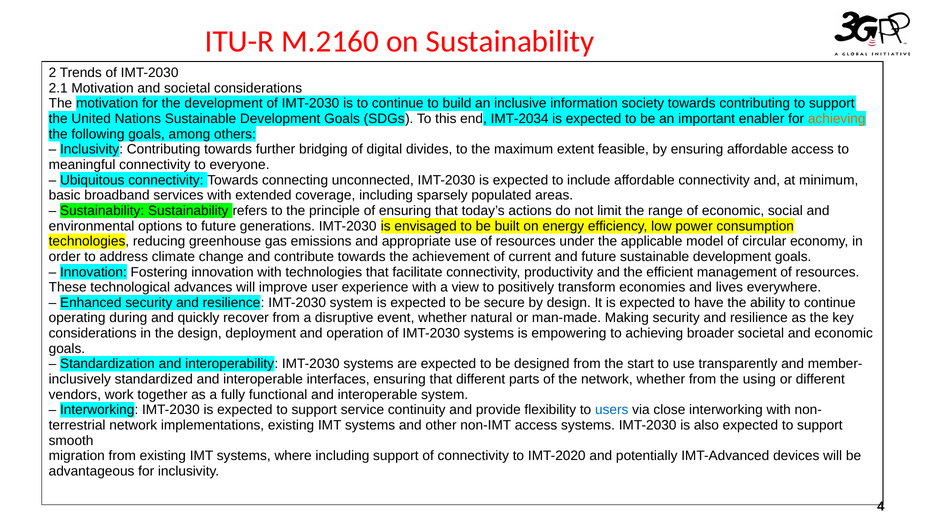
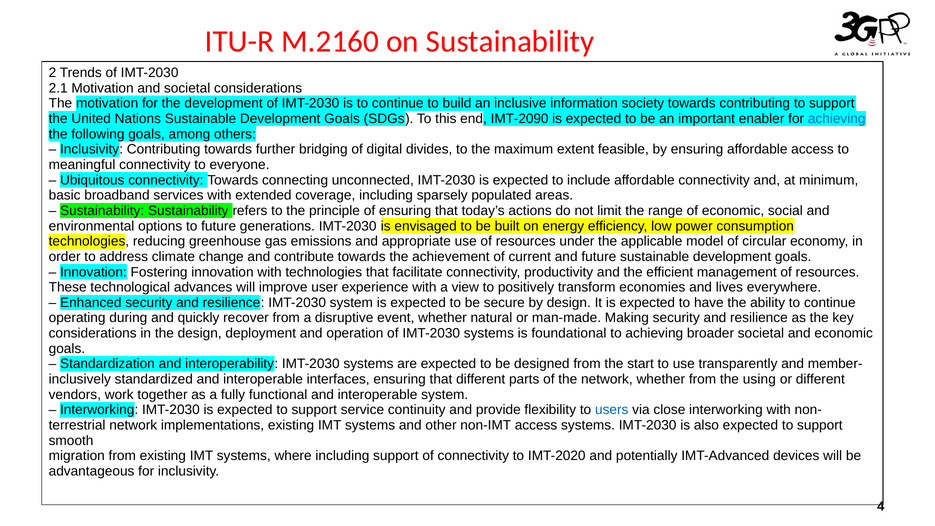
IMT-2034: IMT-2034 -> IMT-2090
achieving at (837, 119) colour: orange -> blue
empowering: empowering -> foundational
